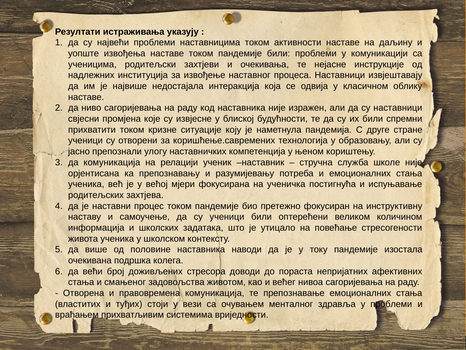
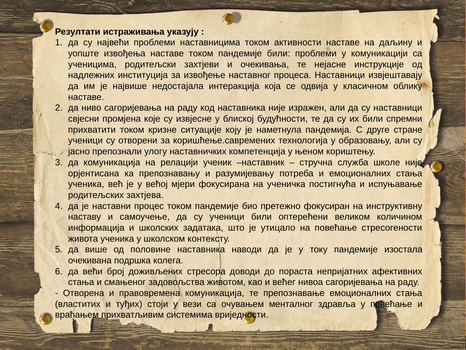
у проблеми: проблеми -> повећање
